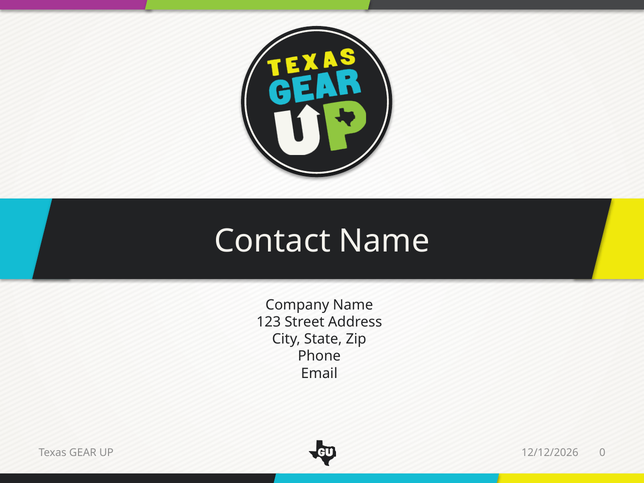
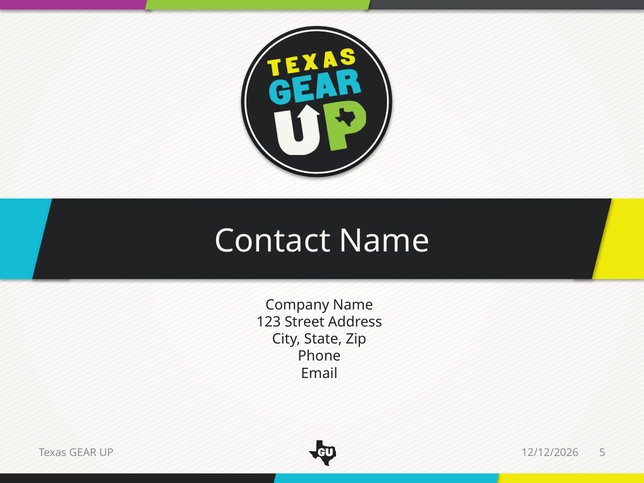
0: 0 -> 5
